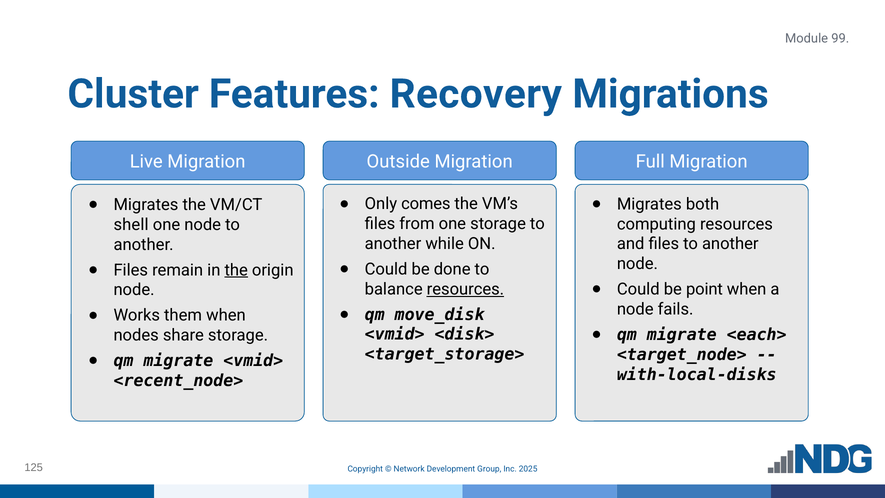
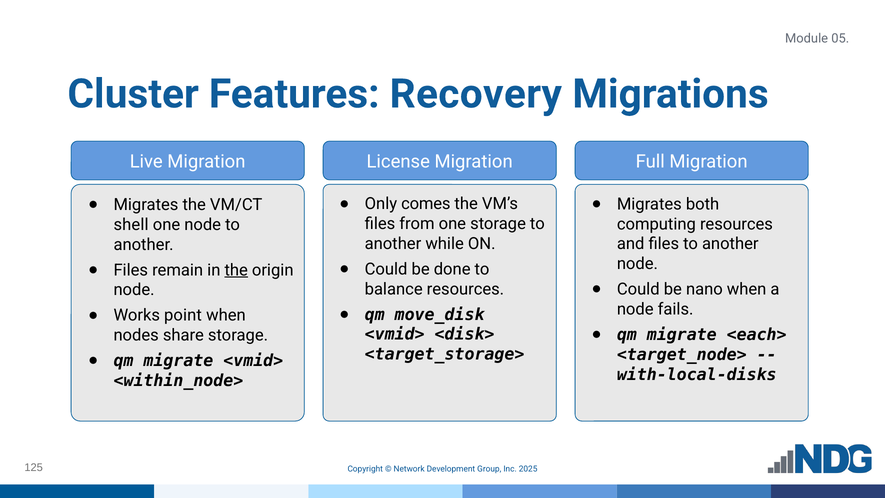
99: 99 -> 05
Outside: Outside -> License
point: point -> nano
resources at (465, 289) underline: present -> none
them: them -> point
<recent_node>: <recent_node> -> <within_node>
